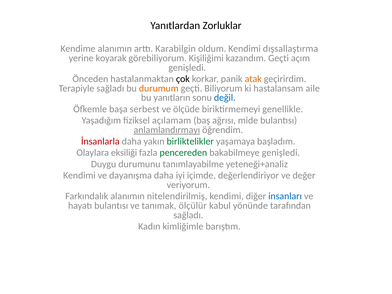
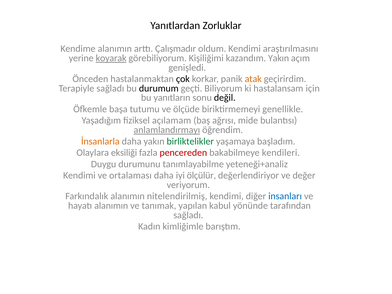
Karabilgin: Karabilgin -> Çalışmadır
dışsallaştırma: dışsallaştırma -> araştırılmasını
koyarak underline: none -> present
kazandım Geçti: Geçti -> Yakın
durumum colour: orange -> black
aile: aile -> için
değil colour: blue -> black
serbest: serbest -> tutumu
İnsanlarla colour: red -> orange
pencereden colour: green -> red
bakabilmeye genişledi: genişledi -> kendileri
dayanışma: dayanışma -> ortalaması
içimde: içimde -> ölçülür
hayatı bulantısı: bulantısı -> alanımın
ölçülür: ölçülür -> yapılan
